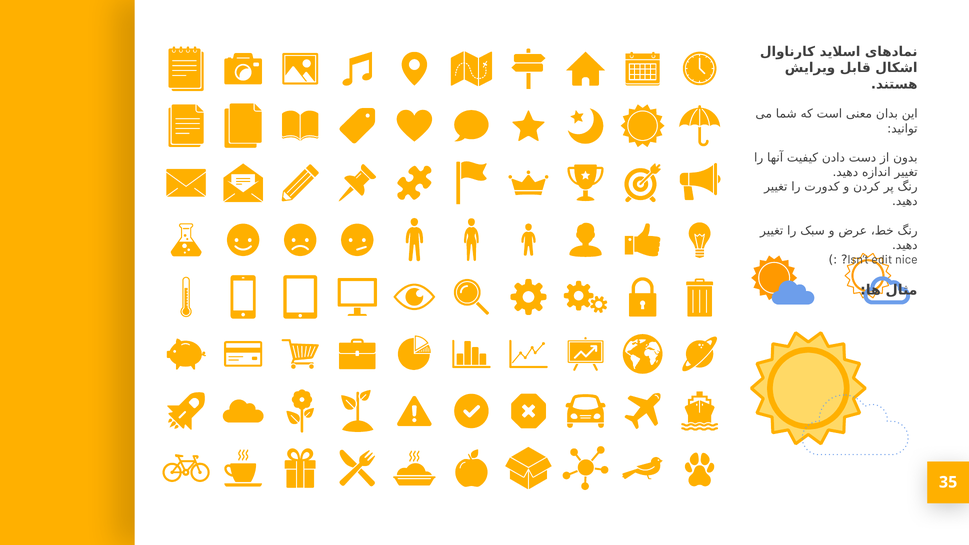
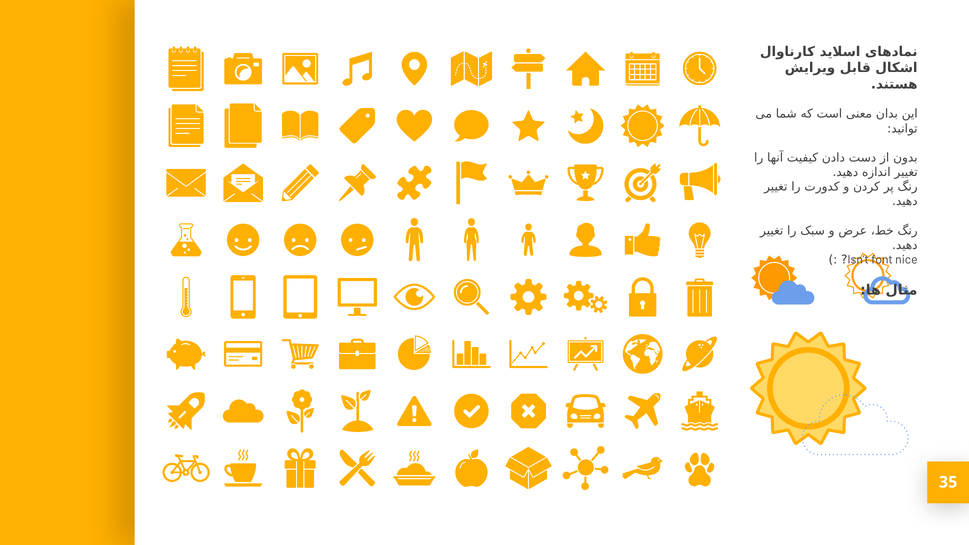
edit: edit -> font
